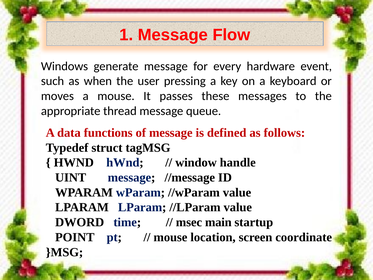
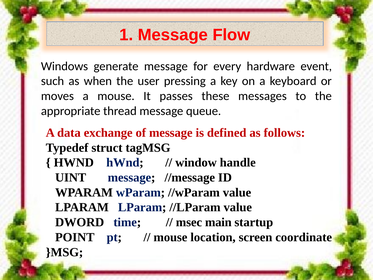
functions: functions -> exchange
